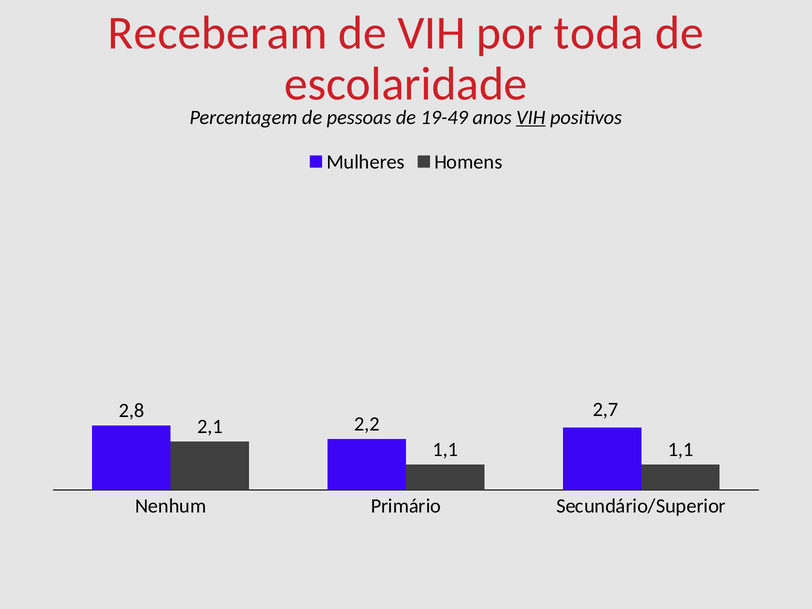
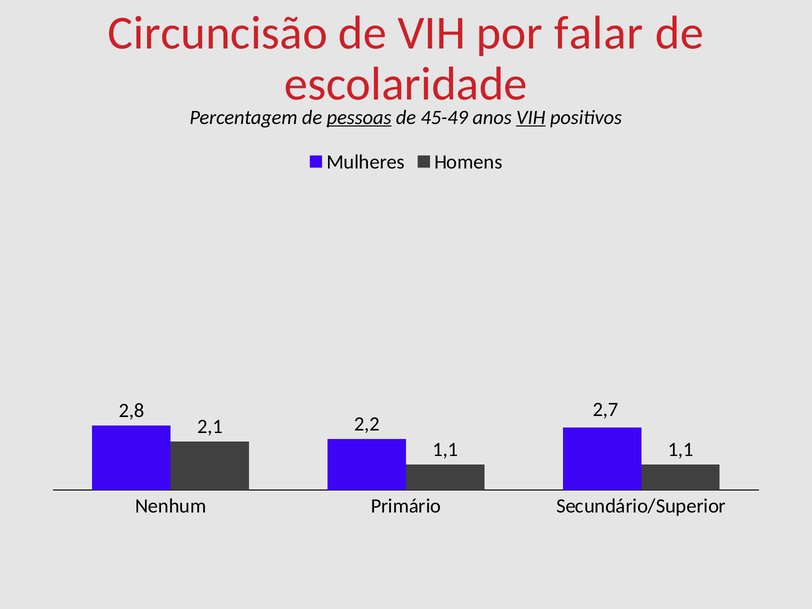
Receberam: Receberam -> Circuncisão
toda: toda -> falar
pessoas underline: none -> present
19-49: 19-49 -> 45-49
